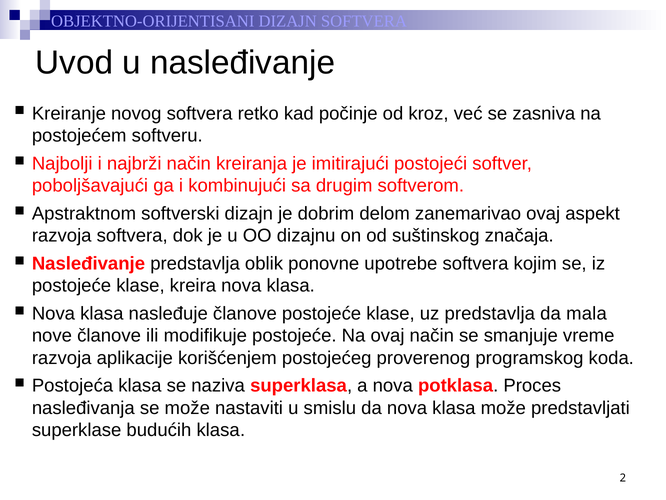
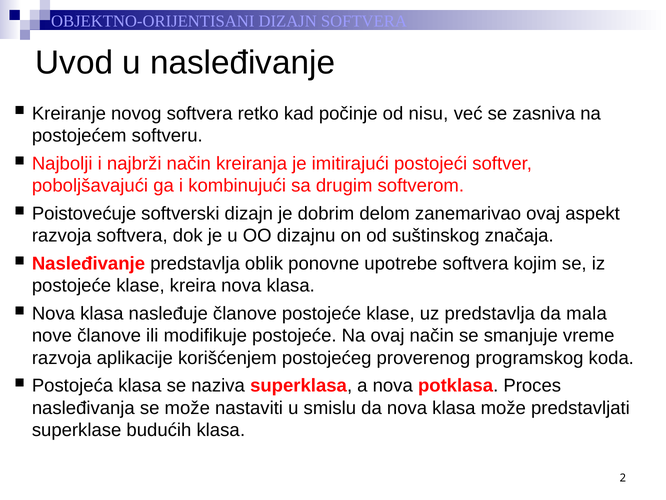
kroz: kroz -> nisu
Apstraktnom: Apstraktnom -> Poistovećuje
